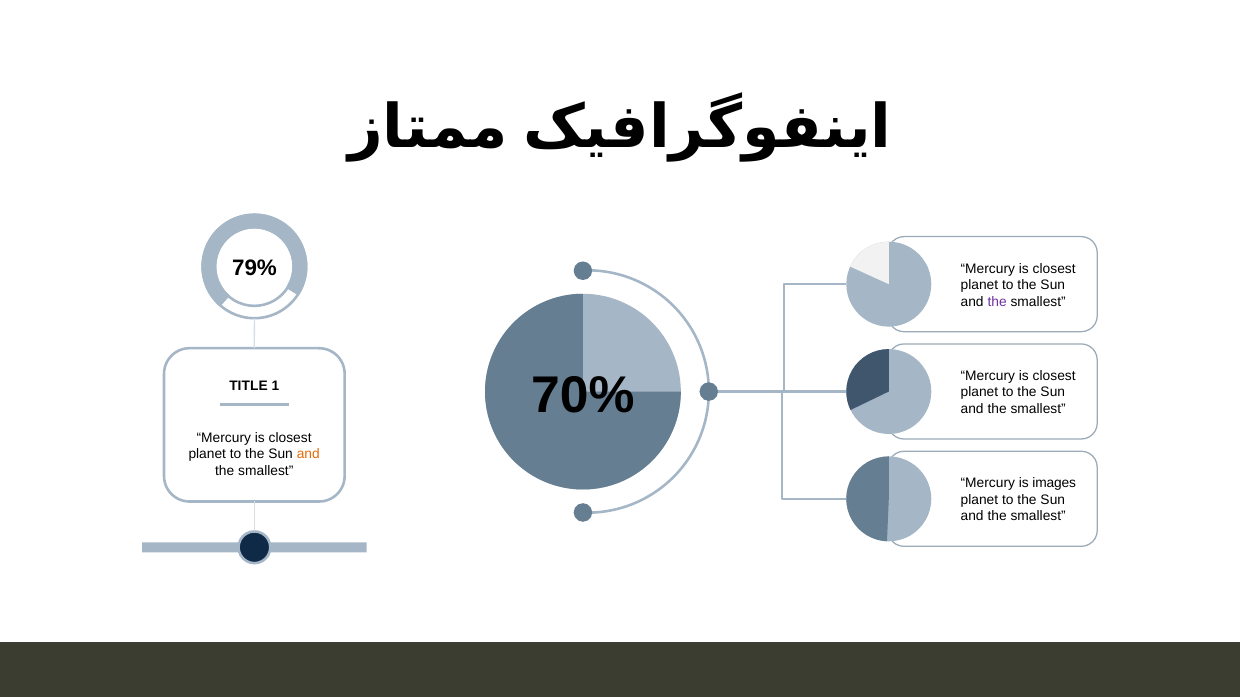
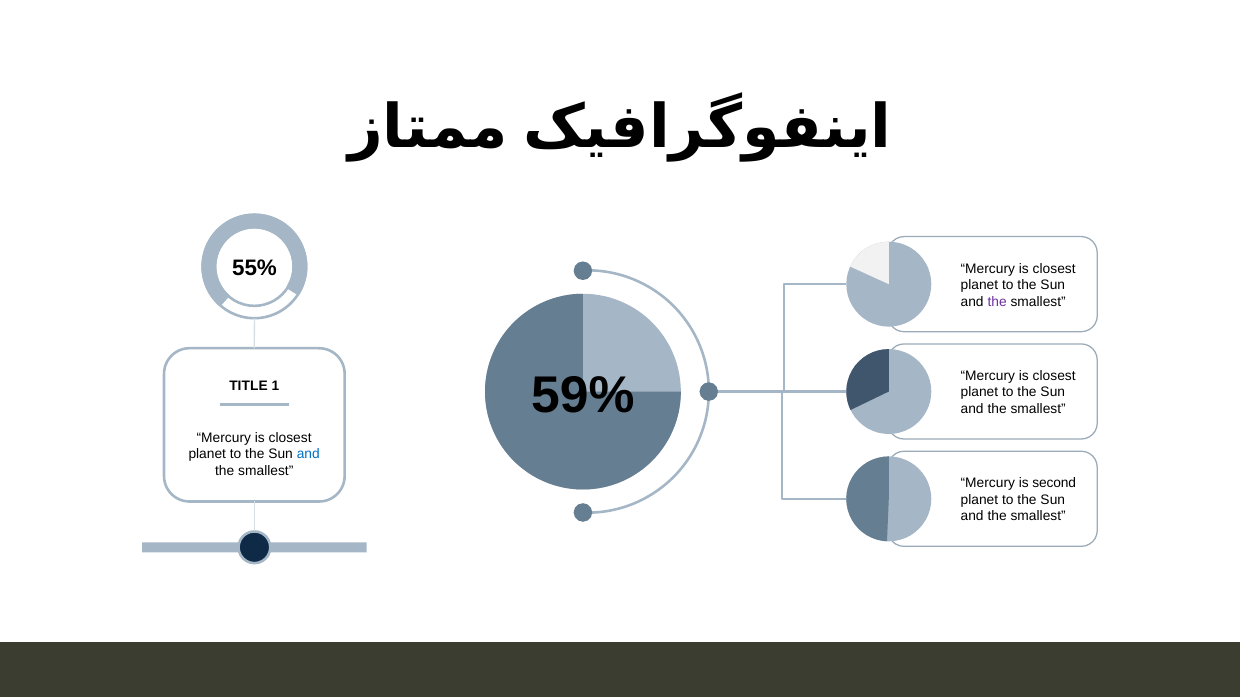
79%: 79% -> 55%
70%: 70% -> 59%
and at (308, 454) colour: orange -> blue
images: images -> second
